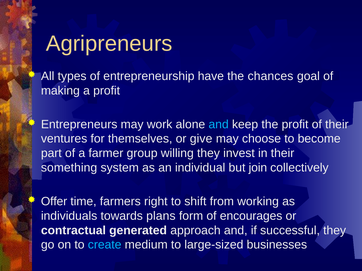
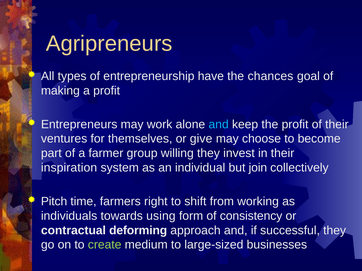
something: something -> inspiration
Offer: Offer -> Pitch
plans: plans -> using
encourages: encourages -> consistency
generated: generated -> deforming
create colour: light blue -> light green
